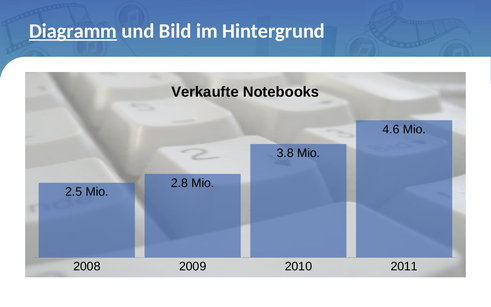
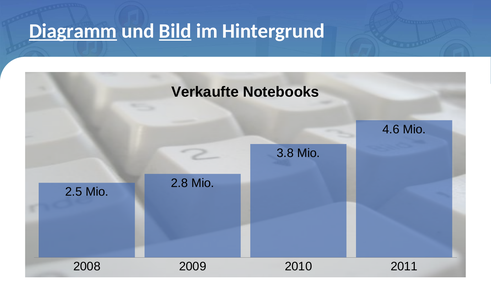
Bild underline: none -> present
